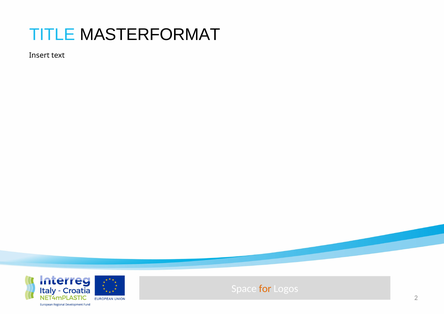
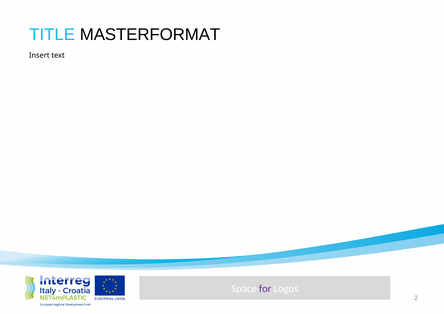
for colour: orange -> purple
